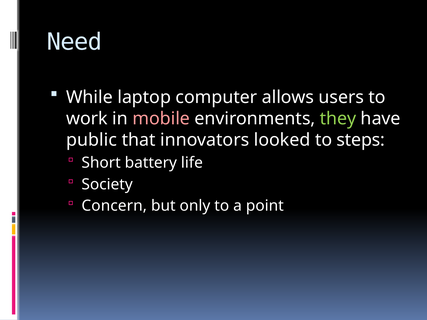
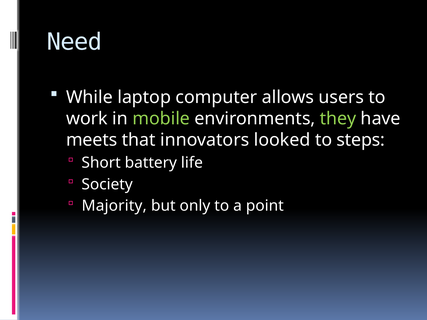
mobile colour: pink -> light green
public: public -> meets
Concern: Concern -> Majority
